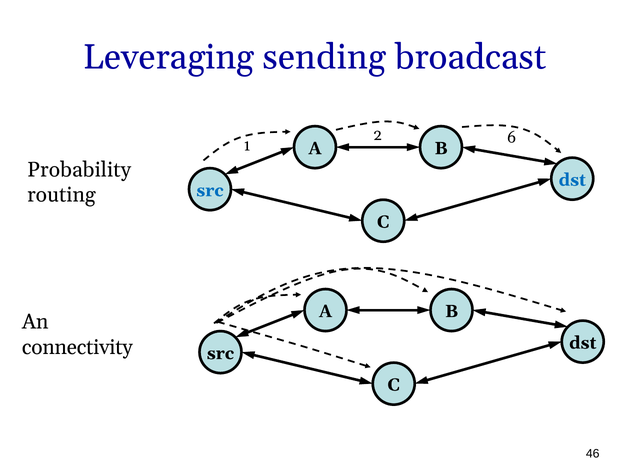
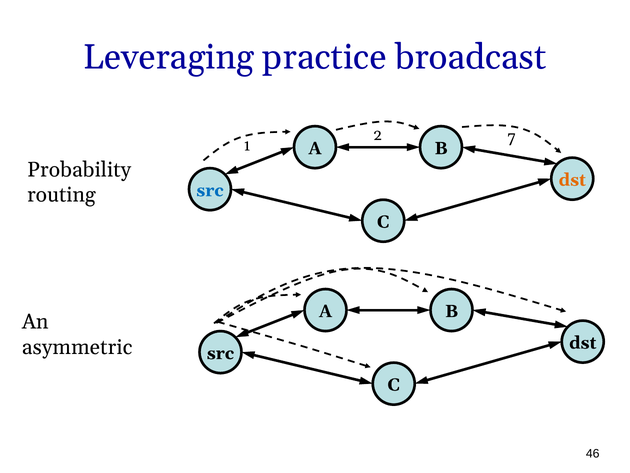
sending: sending -> practice
6: 6 -> 7
dst at (572, 180) colour: blue -> orange
connectivity: connectivity -> asymmetric
